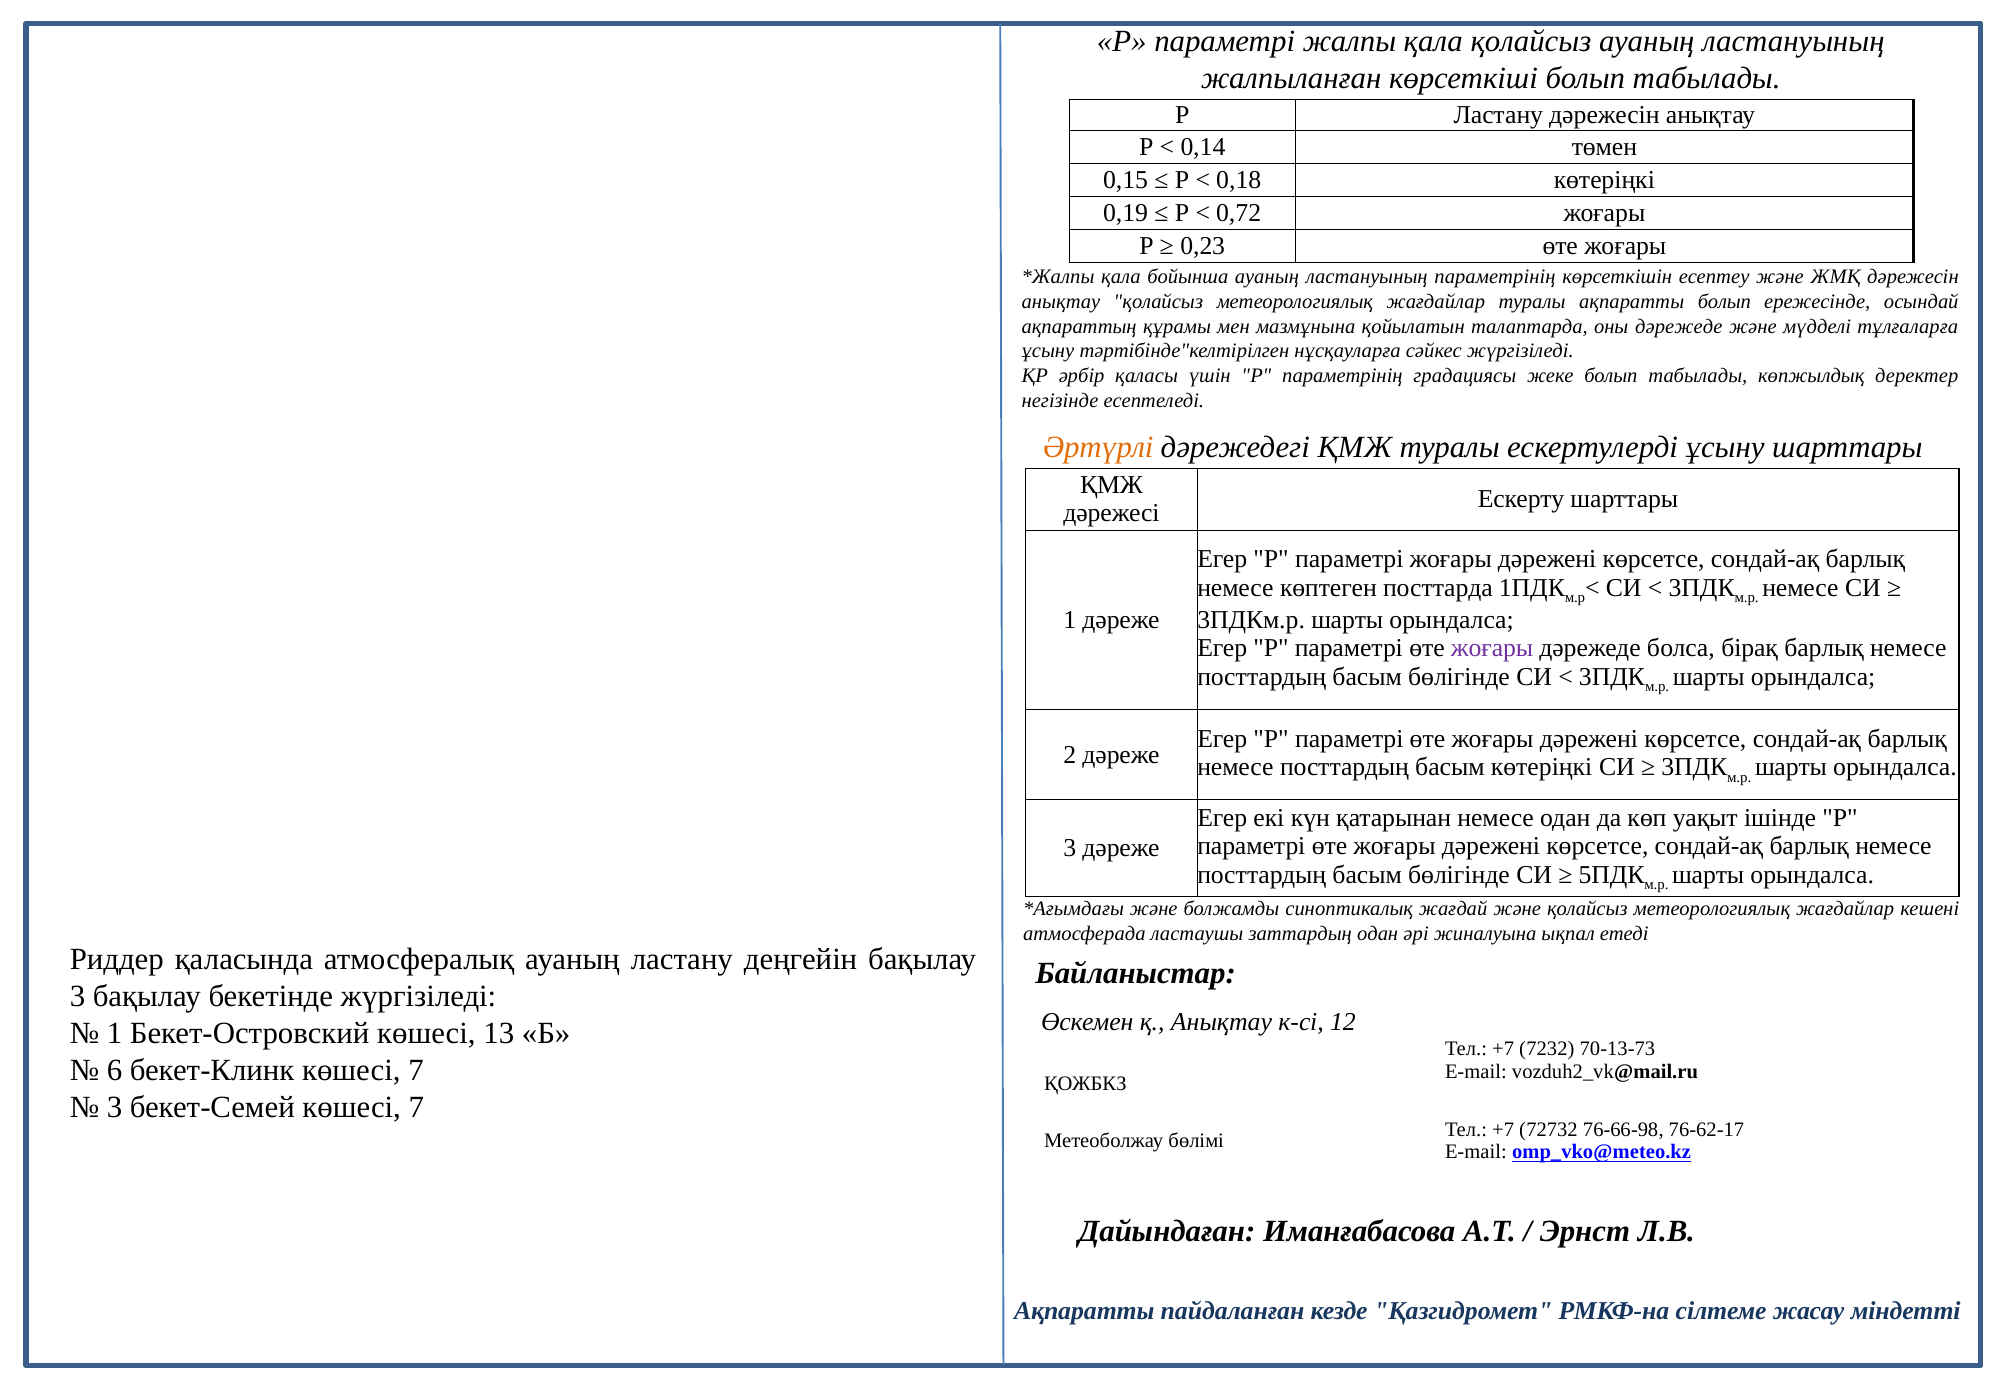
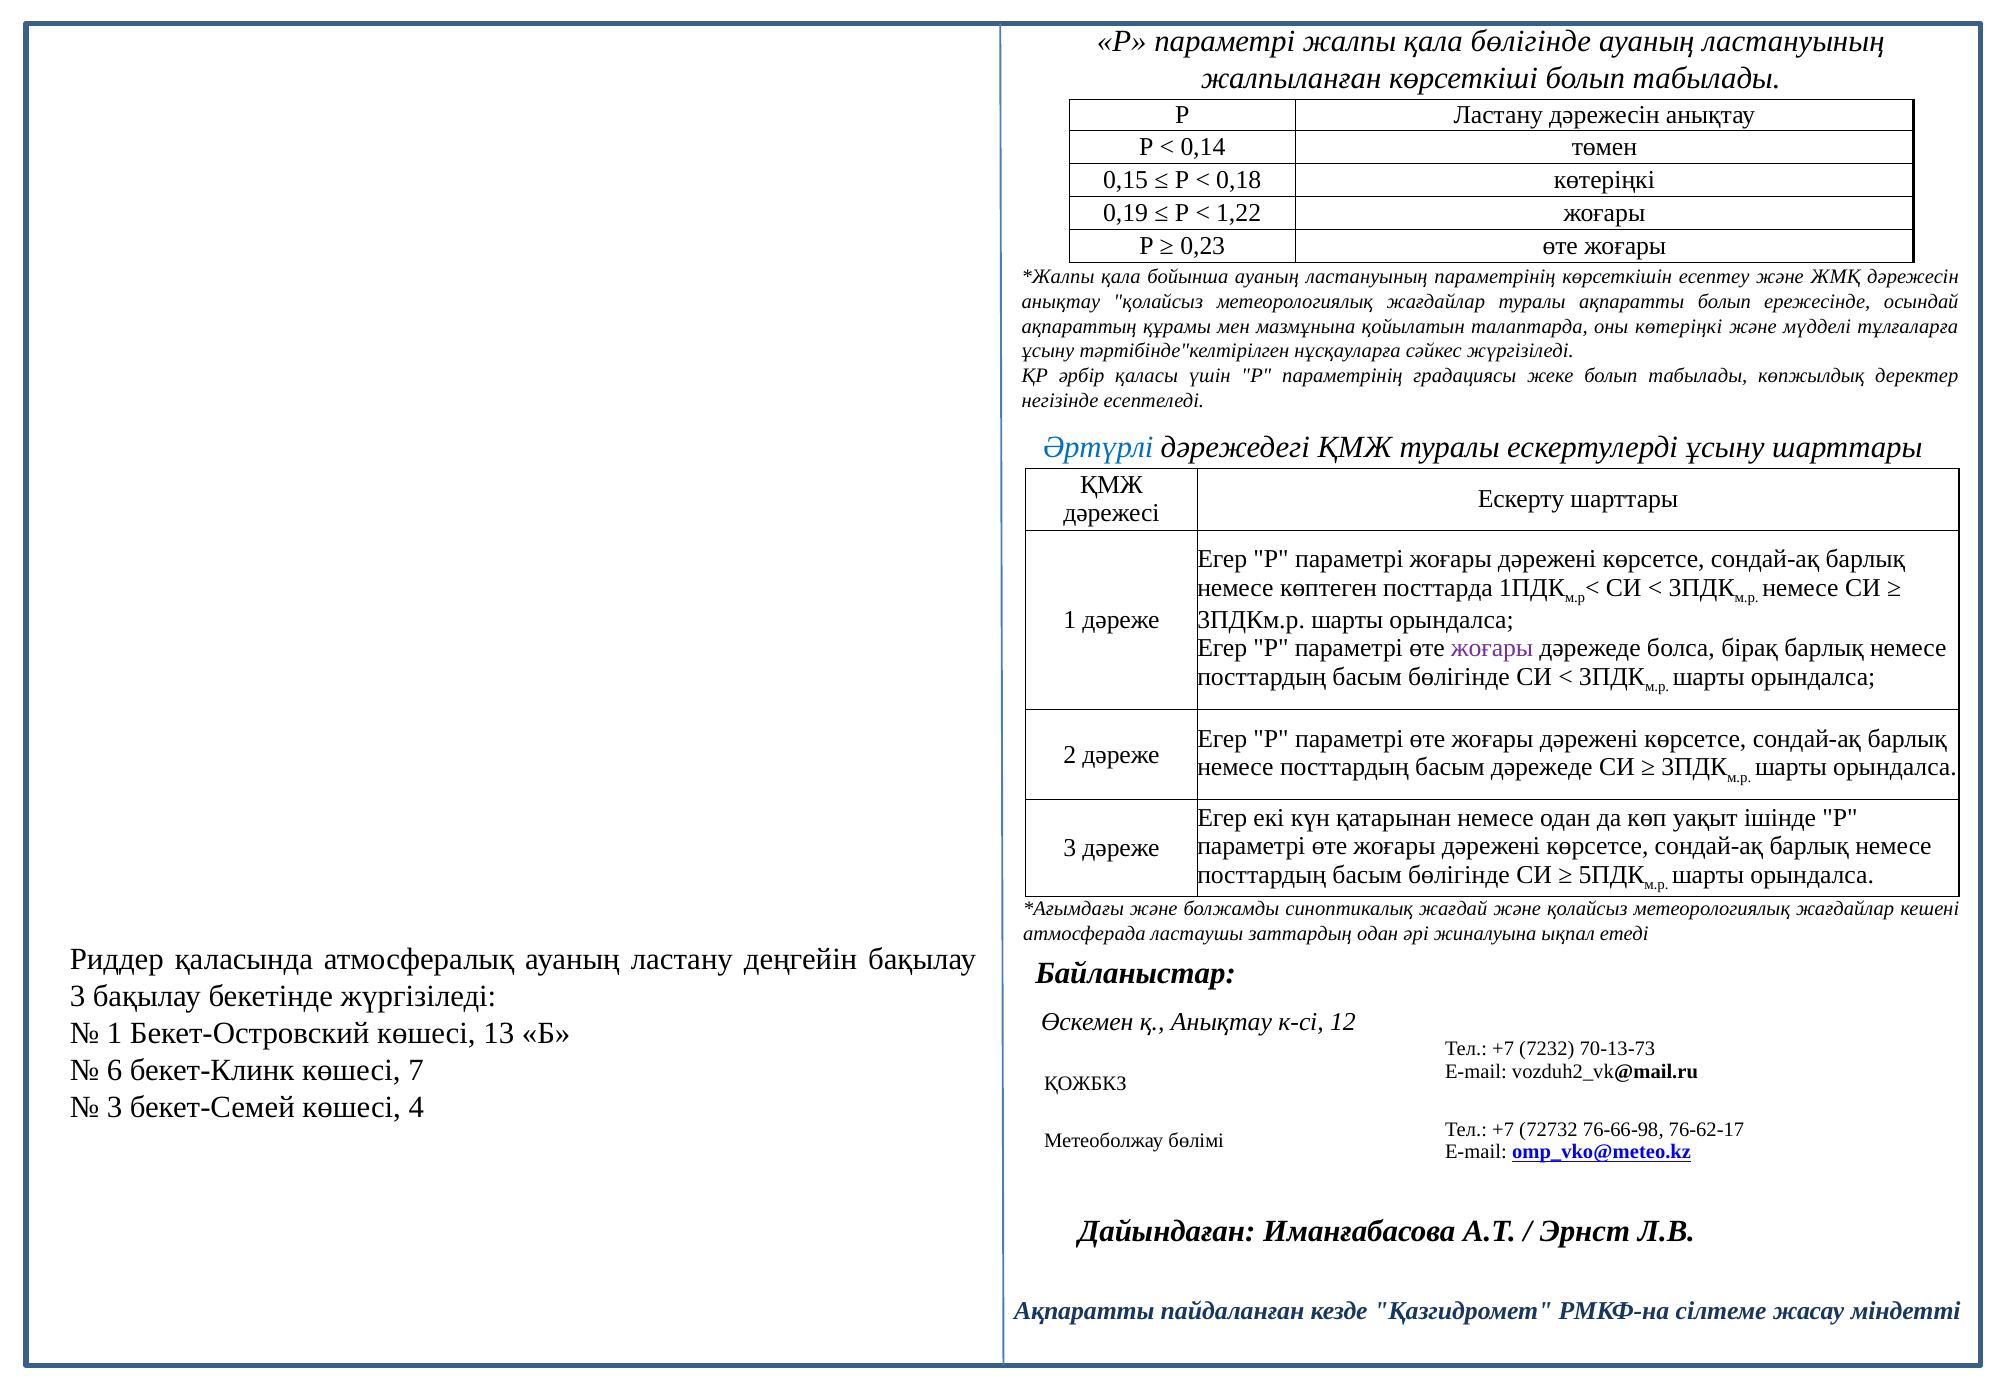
қала қолайсыз: қолайсыз -> бөлігінде
0,72: 0,72 -> 1,22
оны дәрежеде: дәрежеде -> көтеріңкі
Әртүрлі colour: orange -> blue
басым көтеріңкі: көтеріңкі -> дәрежеде
бекет-Семей көшесі 7: 7 -> 4
